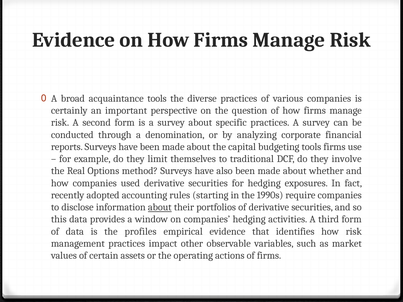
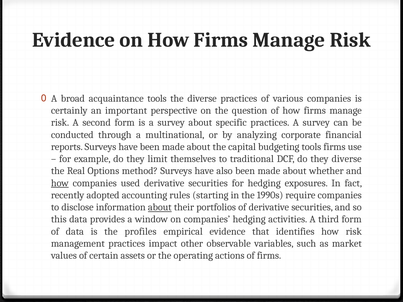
denomination: denomination -> multinational
they involve: involve -> diverse
how at (60, 183) underline: none -> present
